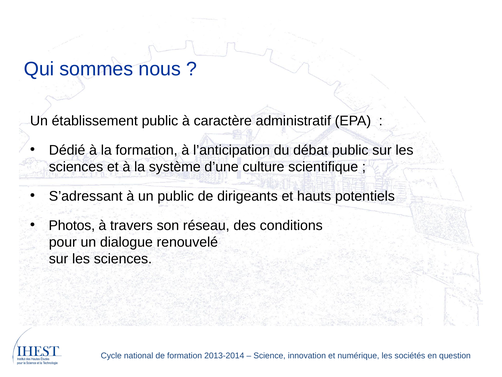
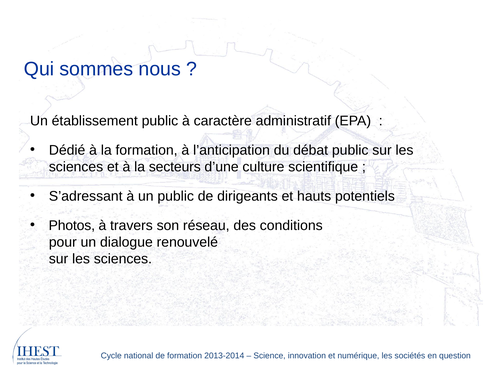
système: système -> secteurs
